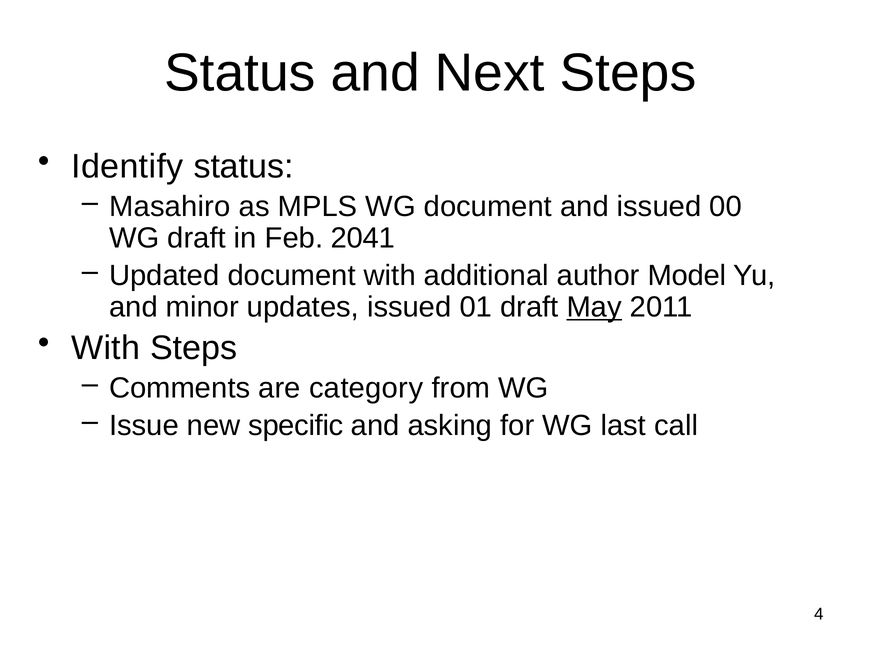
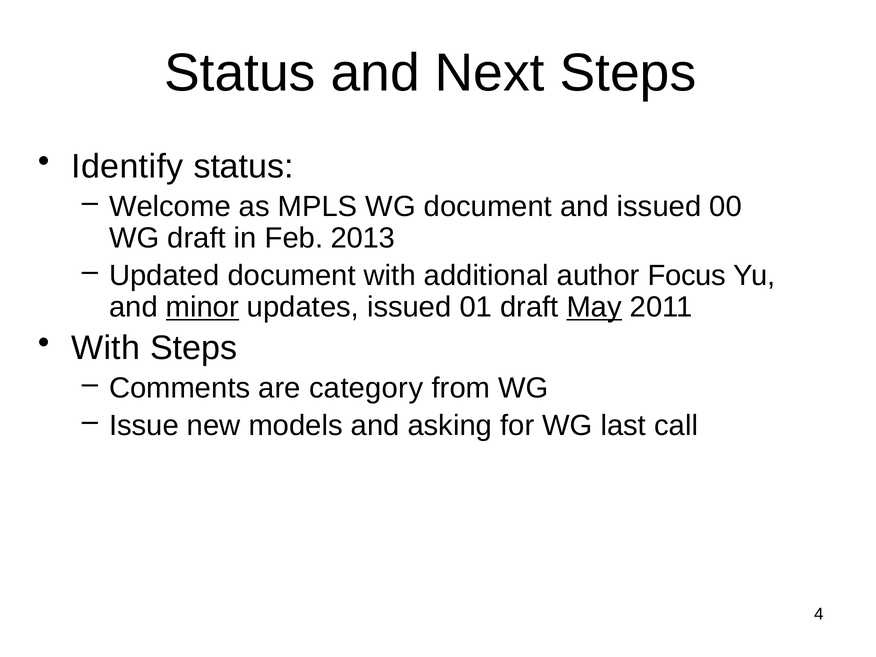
Masahiro: Masahiro -> Welcome
2041: 2041 -> 2013
Model: Model -> Focus
minor underline: none -> present
specific: specific -> models
